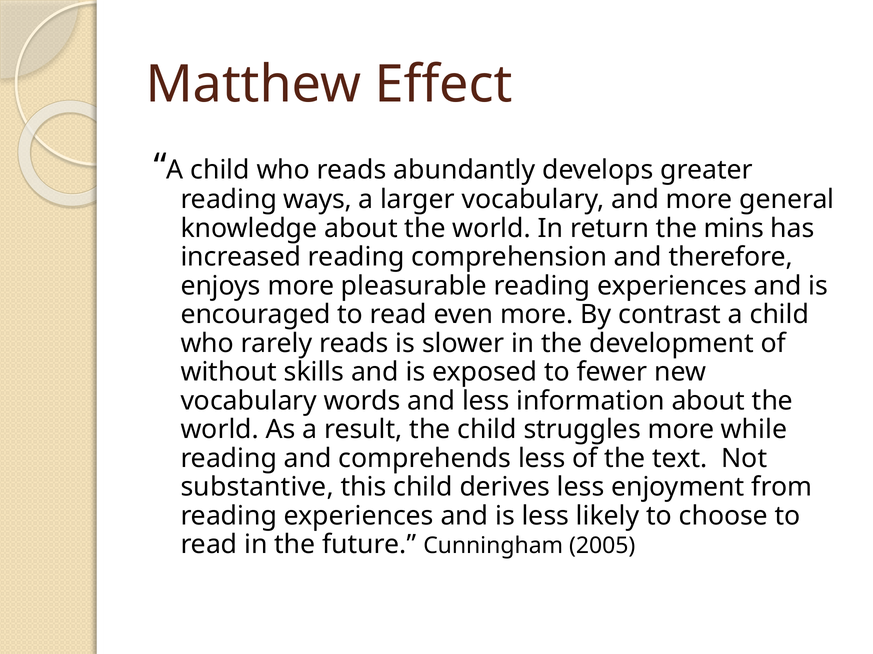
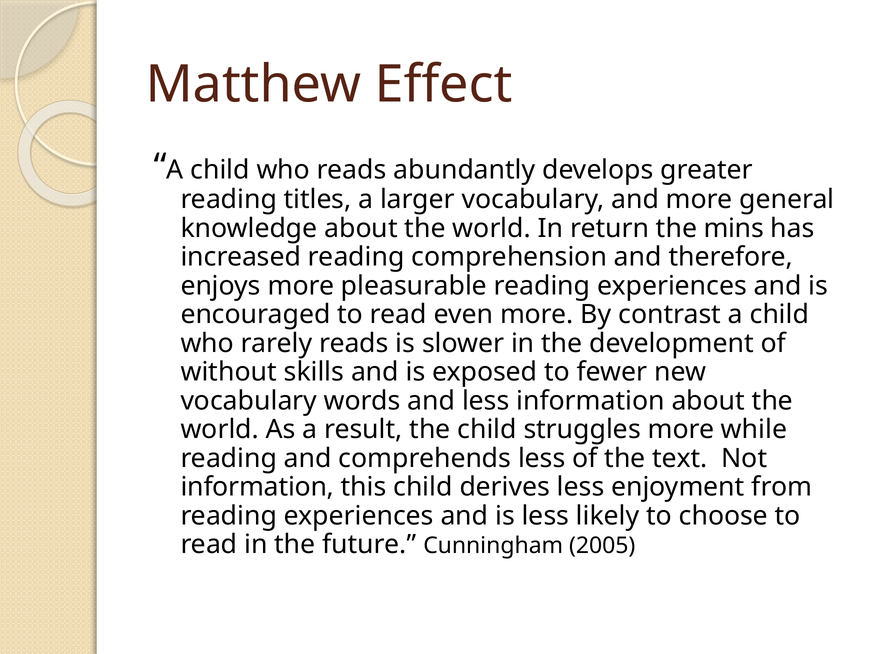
ways: ways -> titles
substantive at (257, 488): substantive -> information
